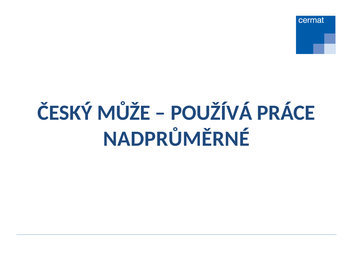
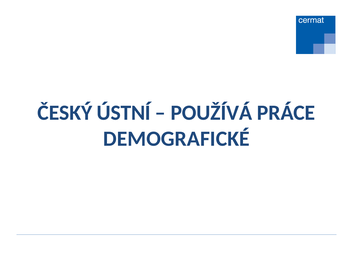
MŮŽE: MŮŽE -> ÚSTNÍ
NADPRŮMĚRNÉ: NADPRŮMĚRNÉ -> DEMOGRAFICKÉ
